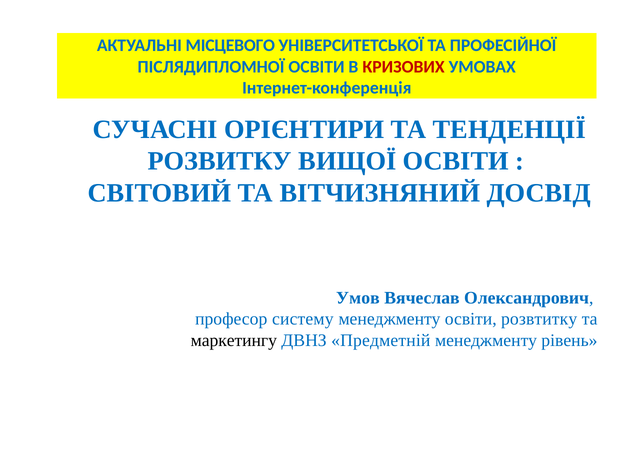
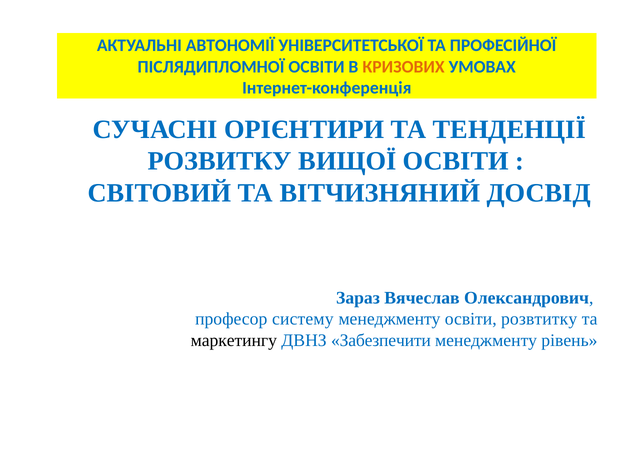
МІСЦЕВОГО: МІСЦЕВОГО -> АВТОНОМІЇ
КРИЗОВИХ colour: red -> orange
Умов: Умов -> Зараз
Предметній: Предметній -> Забезпечити
